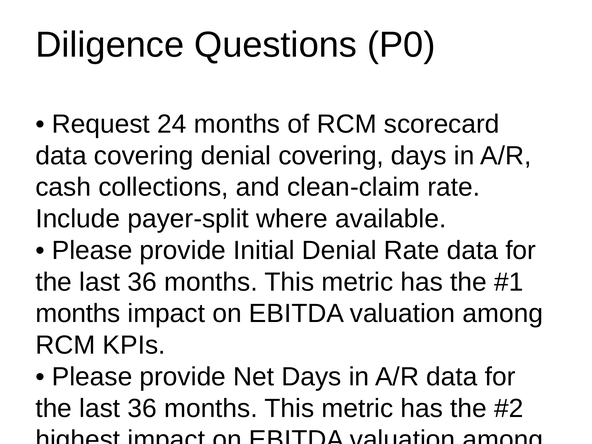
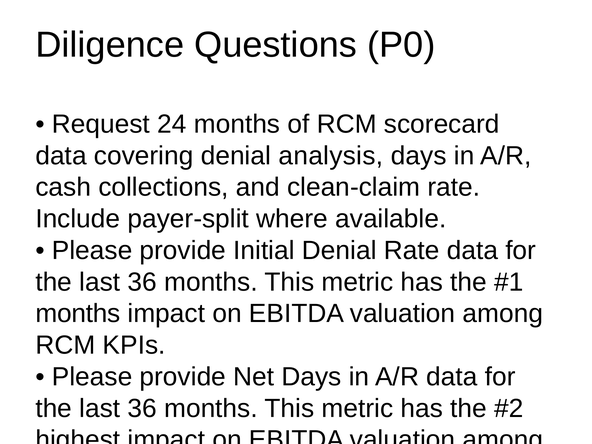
denial covering: covering -> analysis
